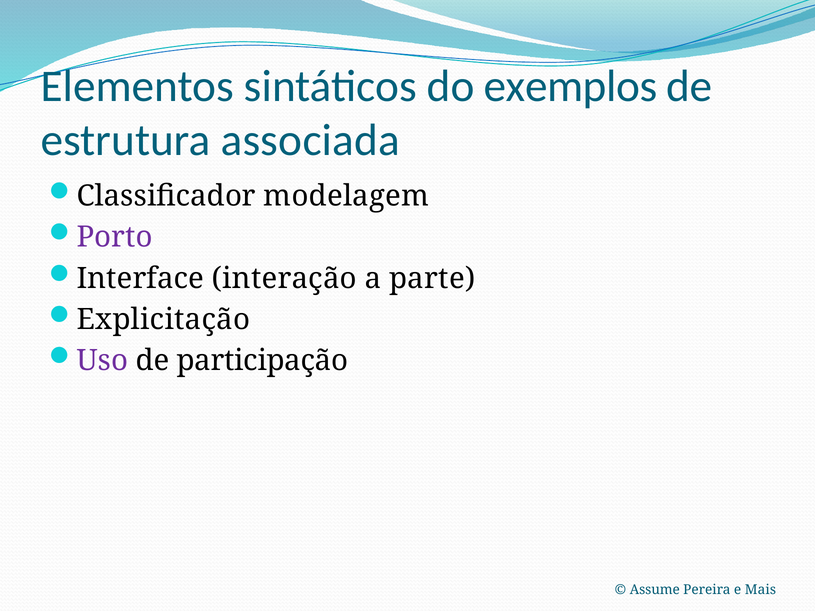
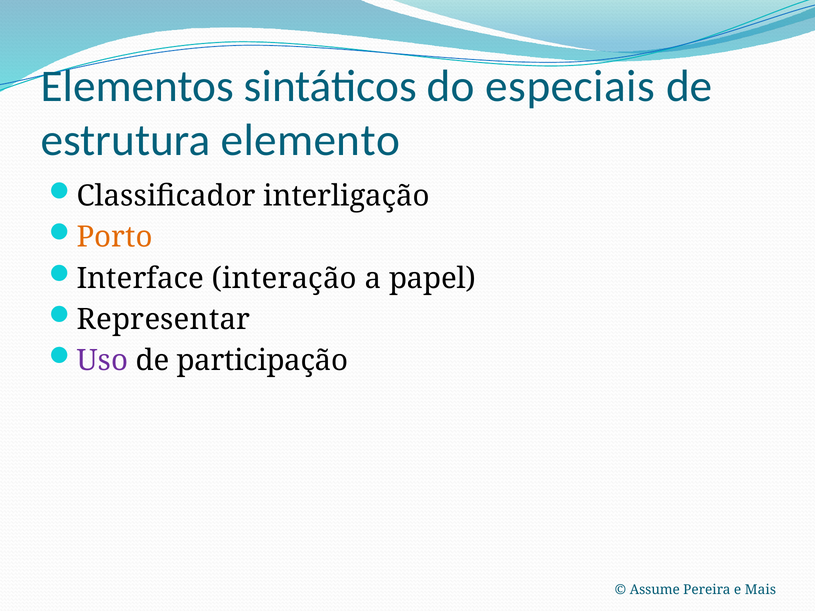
exemplos: exemplos -> especiais
associada: associada -> elemento
modelagem: modelagem -> interligação
Porto colour: purple -> orange
parte: parte -> papel
Explicitação: Explicitação -> Representar
